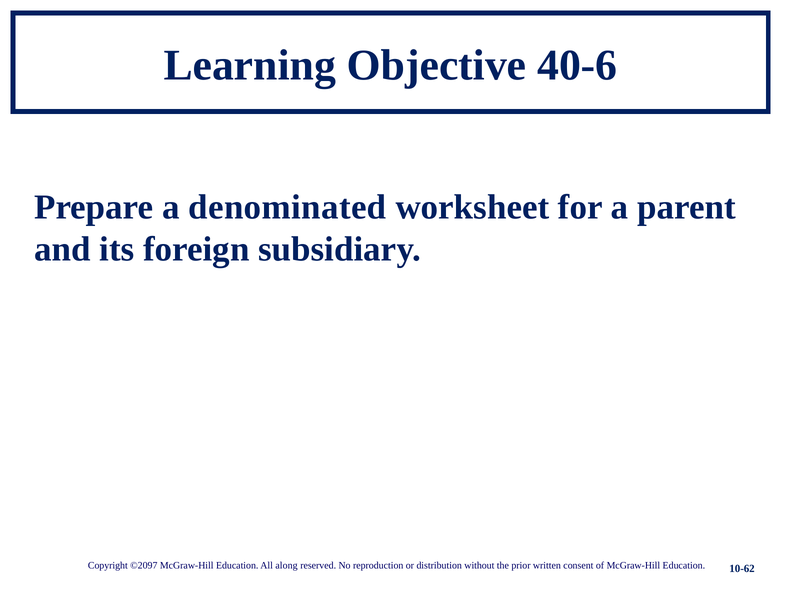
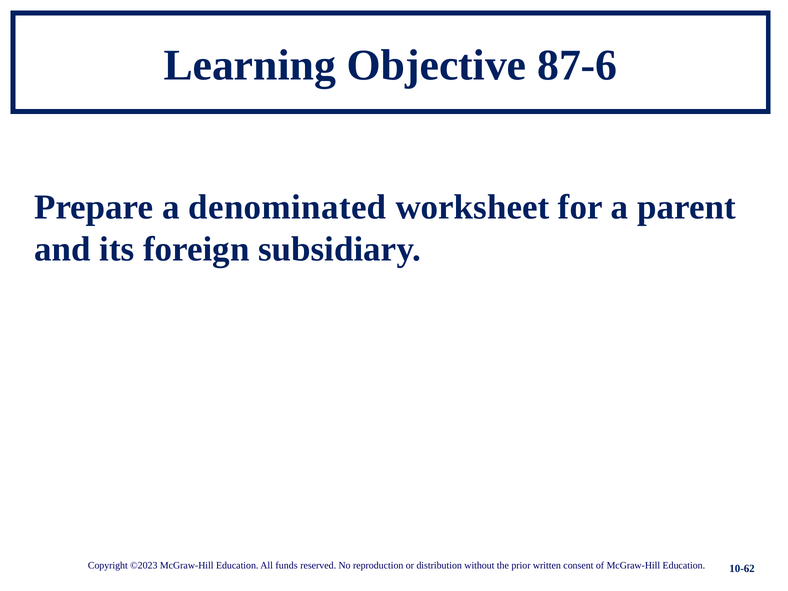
40-6: 40-6 -> 87-6
©2097: ©2097 -> ©2023
along: along -> funds
